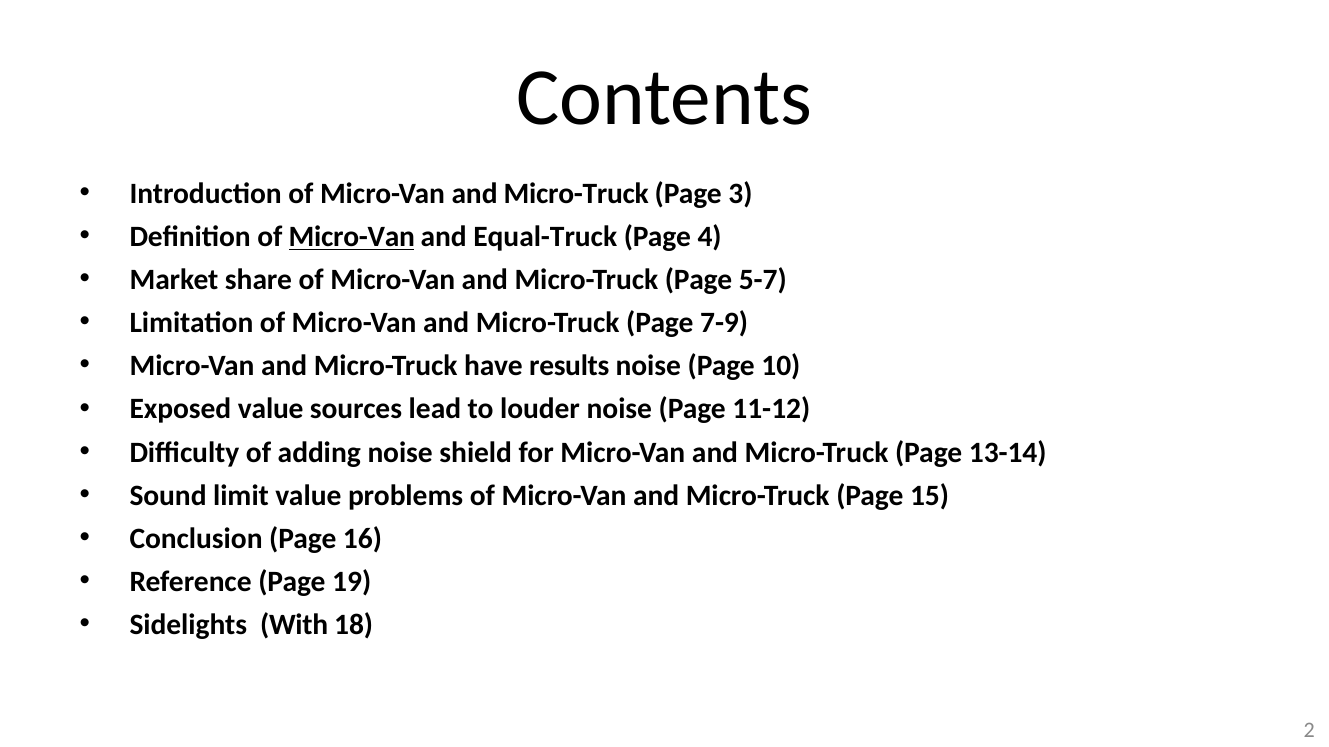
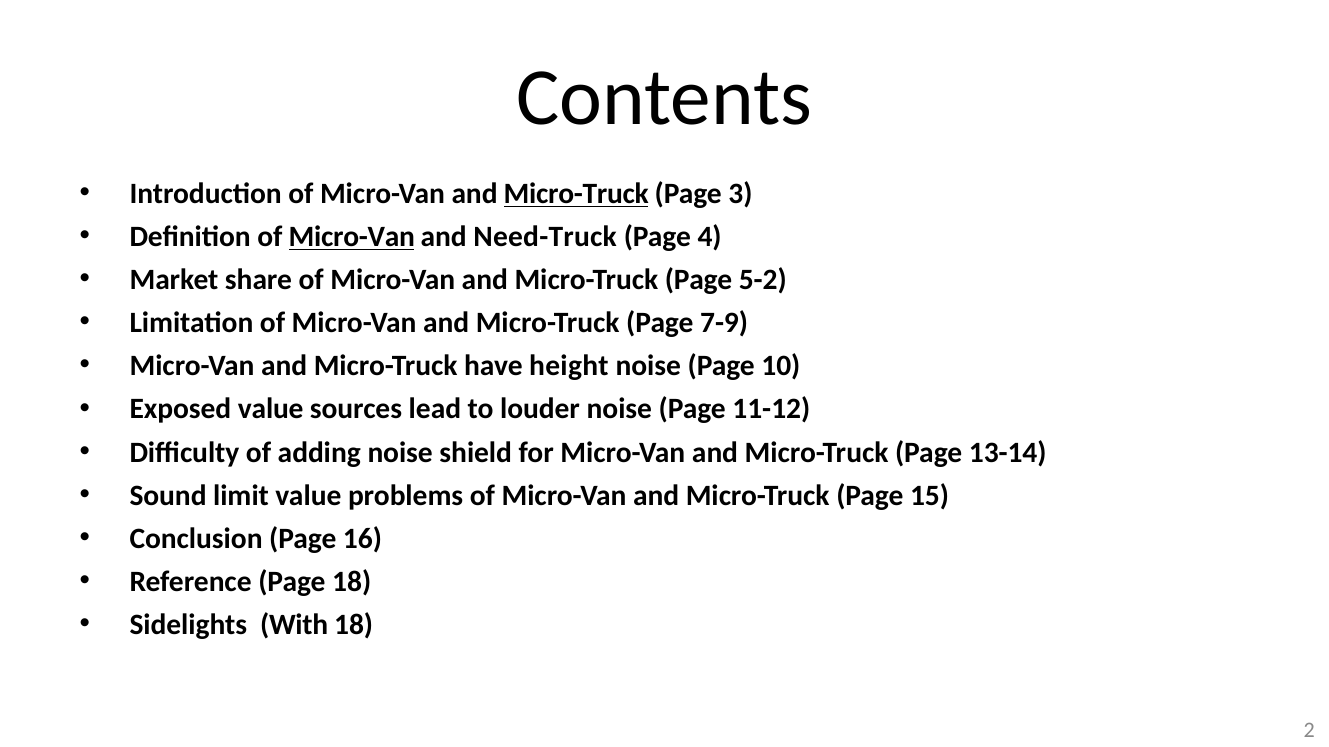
Micro-Truck at (576, 194) underline: none -> present
Equal-Truck: Equal-Truck -> Need-Truck
5-7: 5-7 -> 5-2
results: results -> height
Page 19: 19 -> 18
